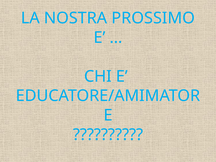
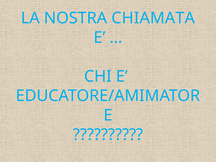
PROSSIMO: PROSSIMO -> CHIAMATA
